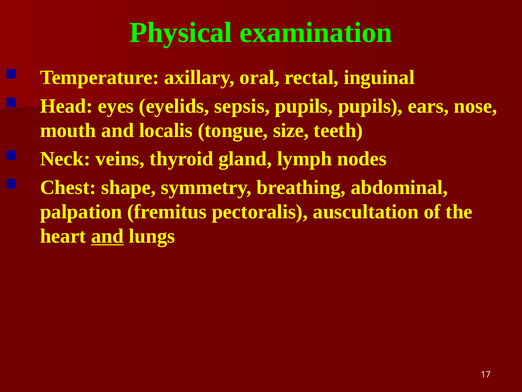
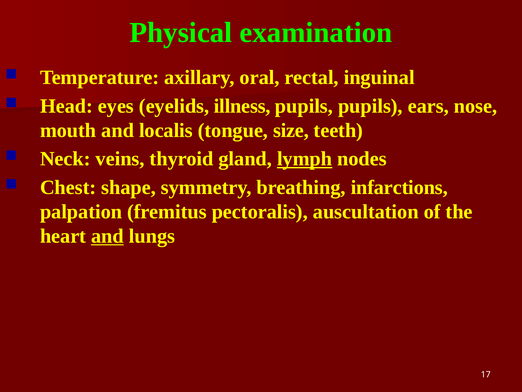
sepsis: sepsis -> illness
lymph underline: none -> present
abdominal: abdominal -> infarctions
